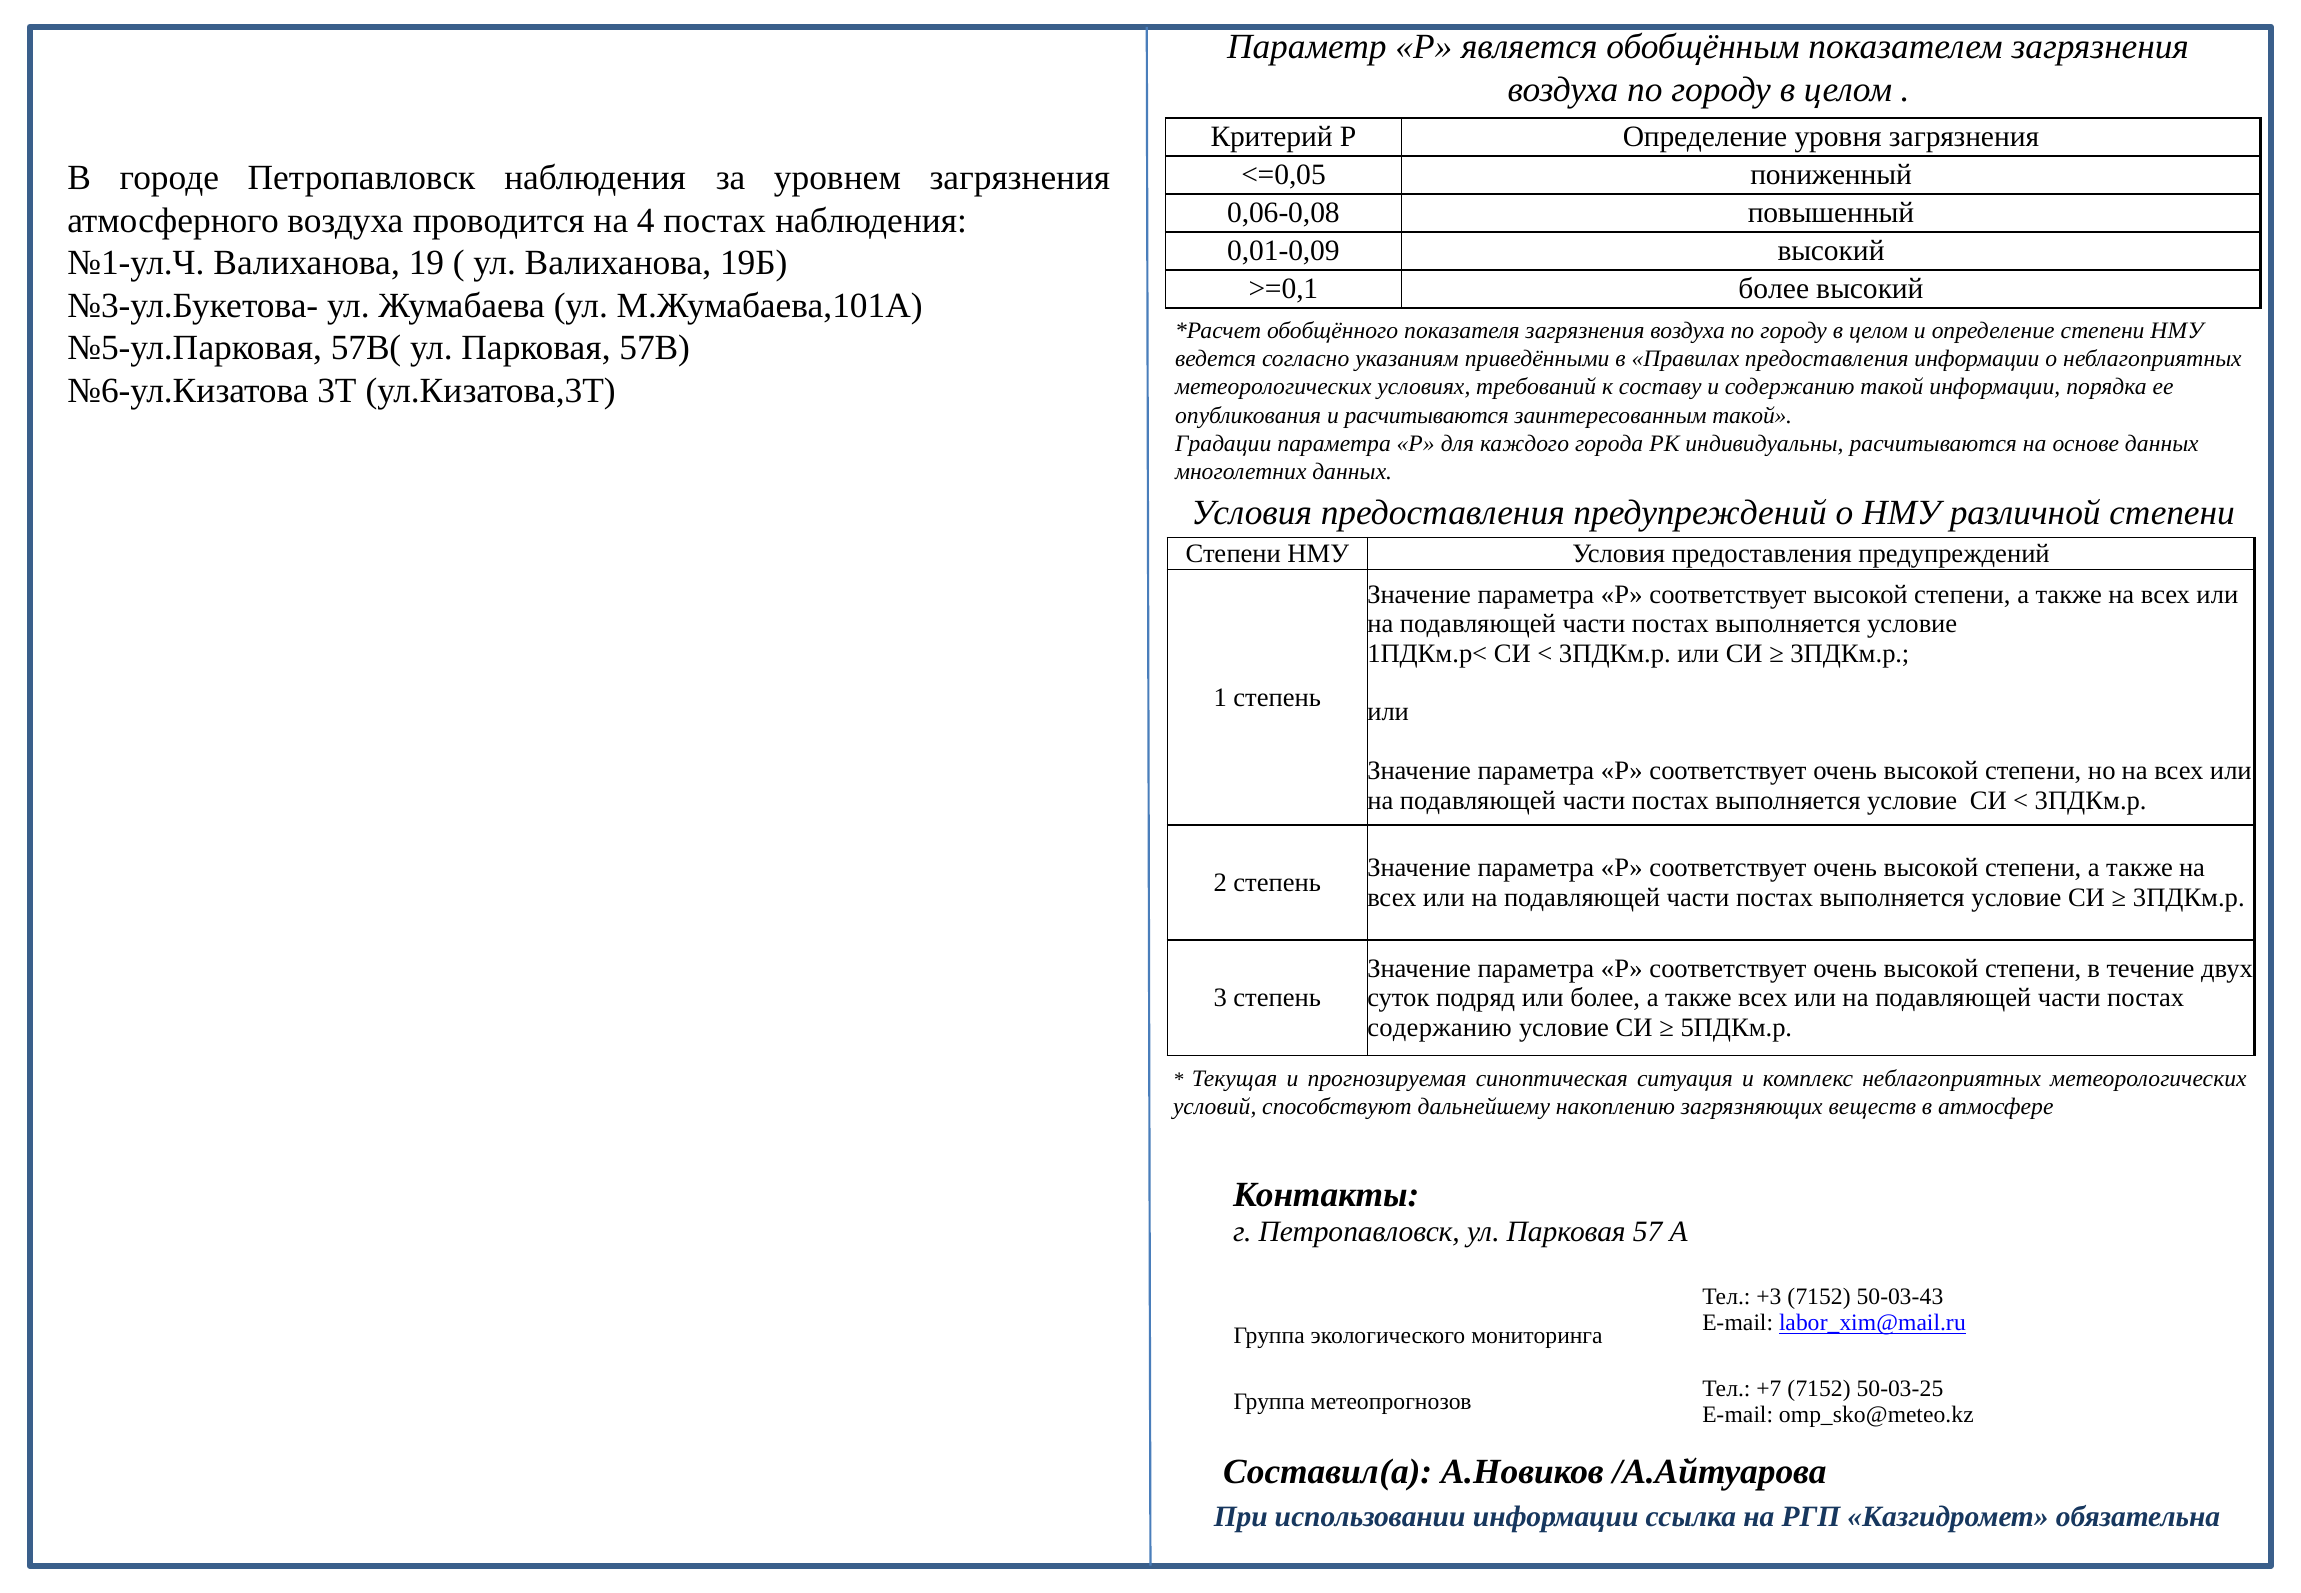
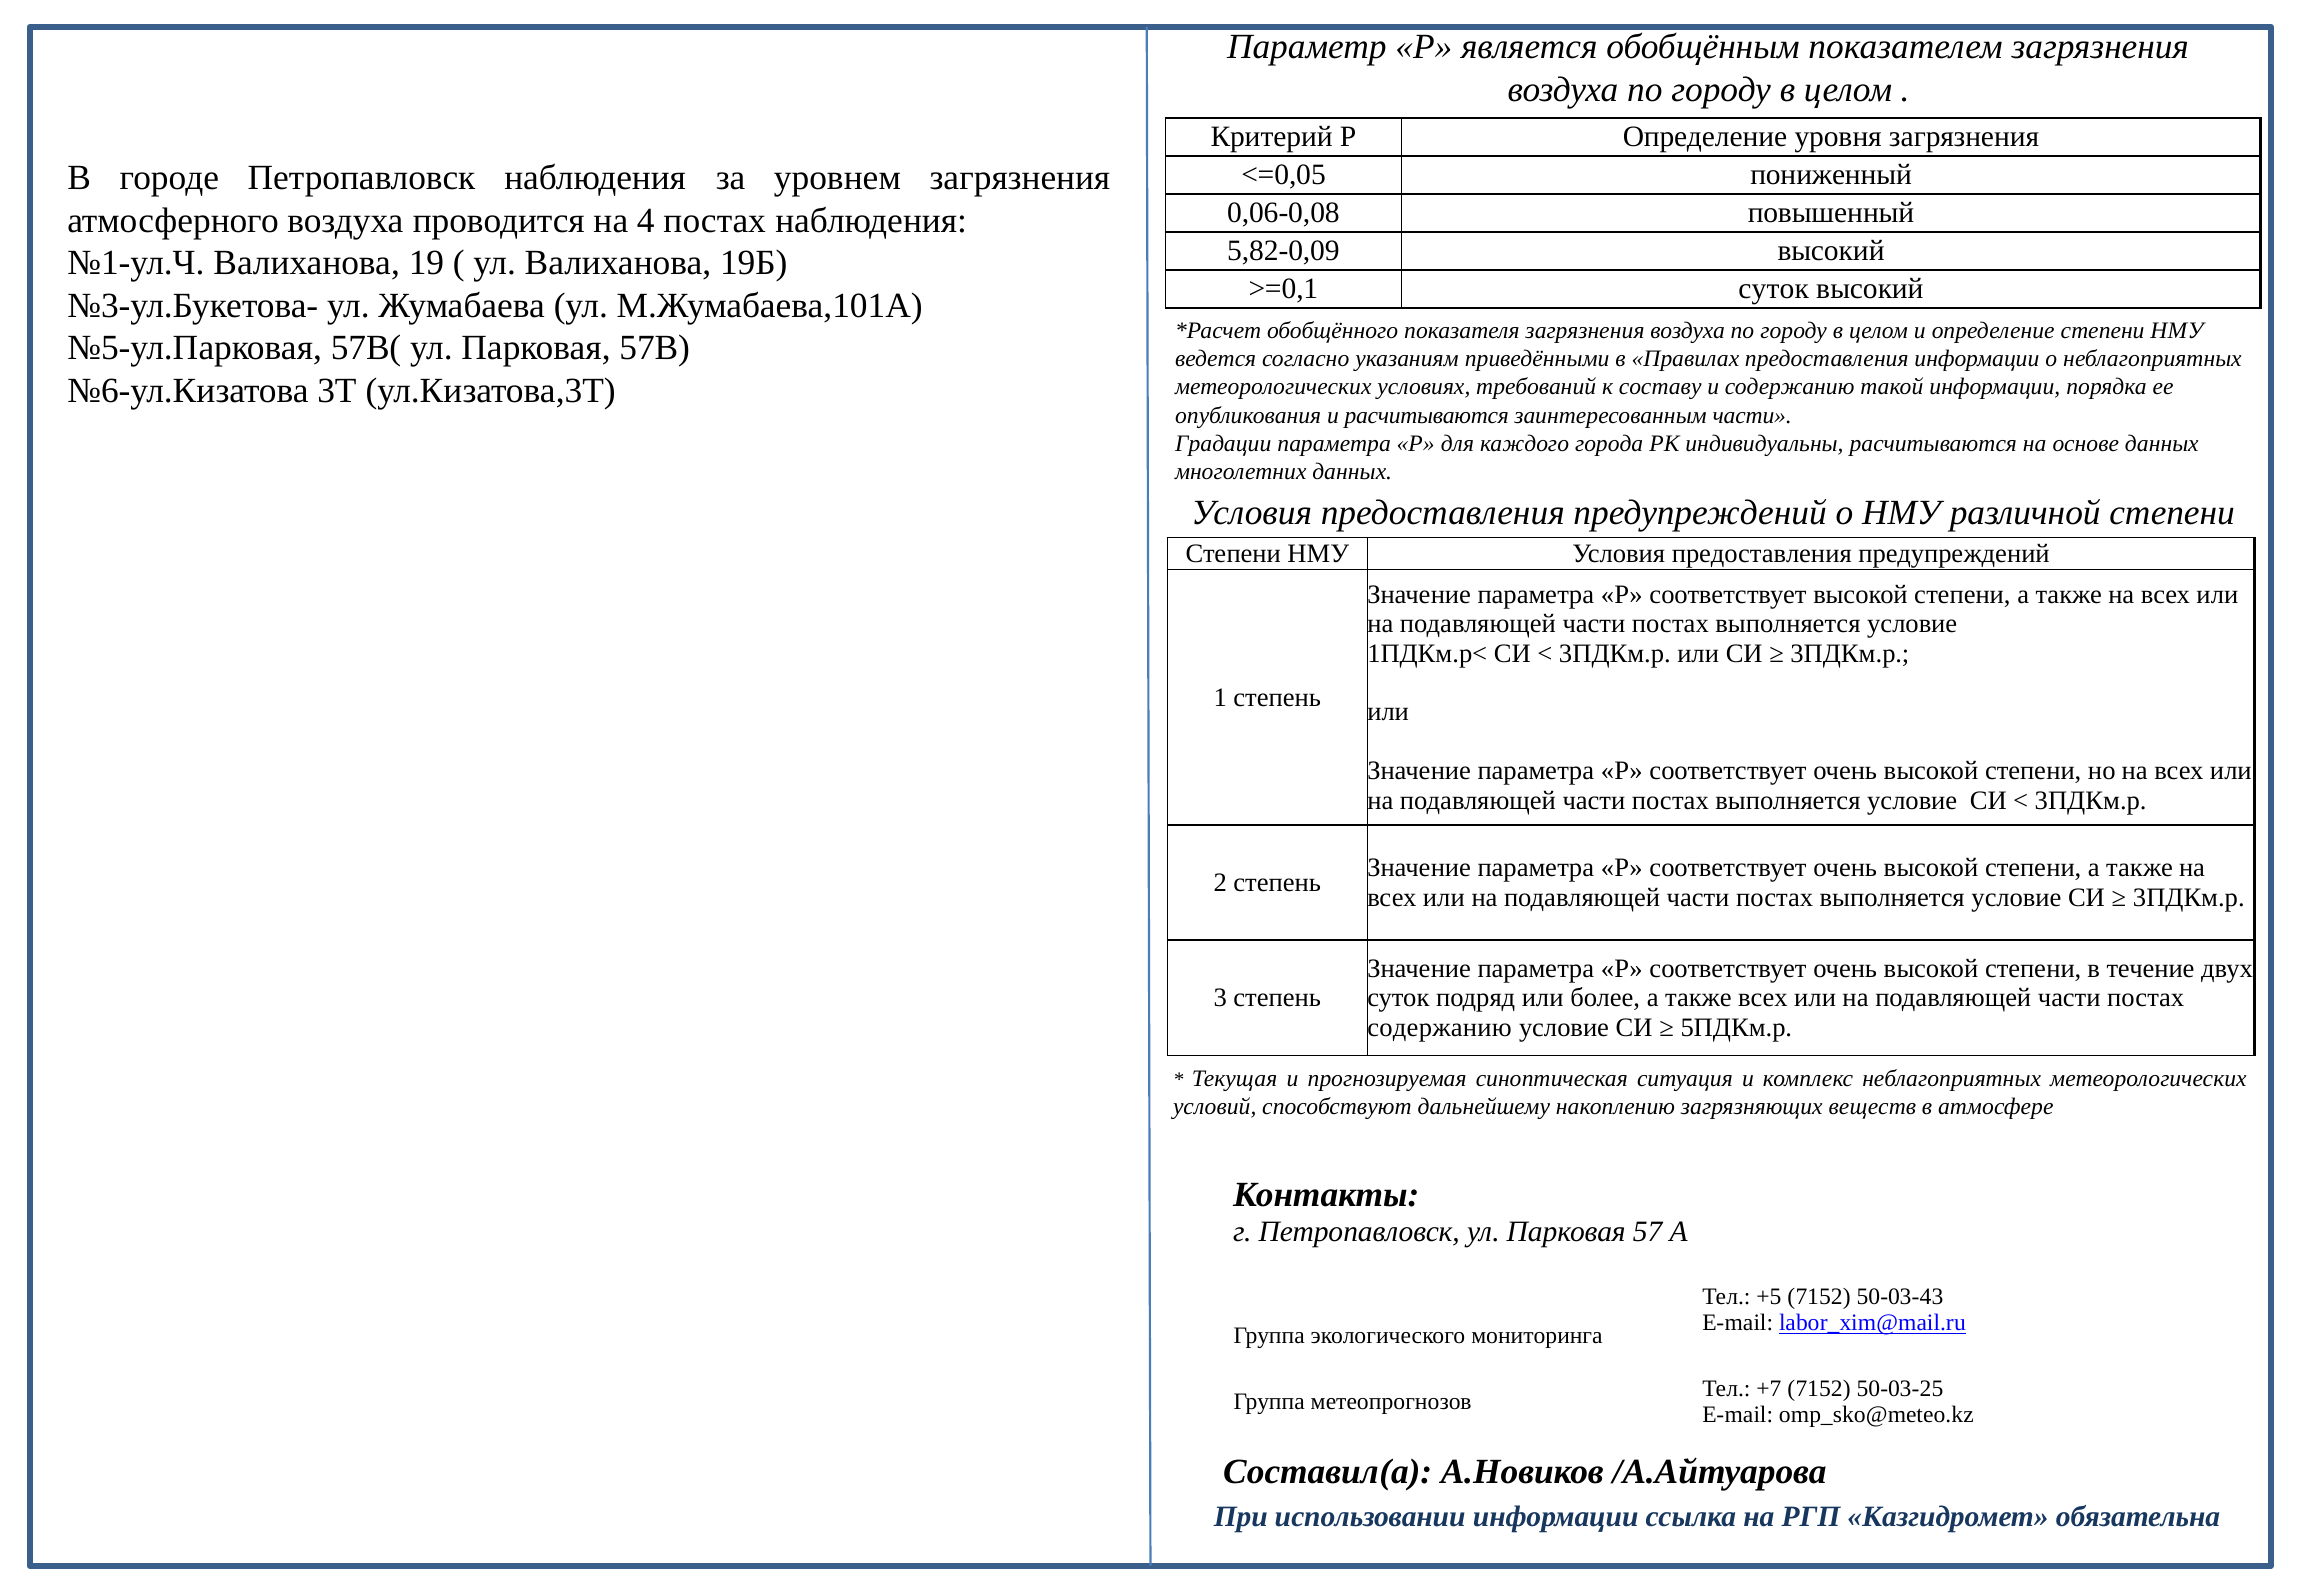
0,01-0,09: 0,01-0,09 -> 5,82-0,09
>=0,1 более: более -> суток
заинтересованным такой: такой -> части
+3: +3 -> +5
